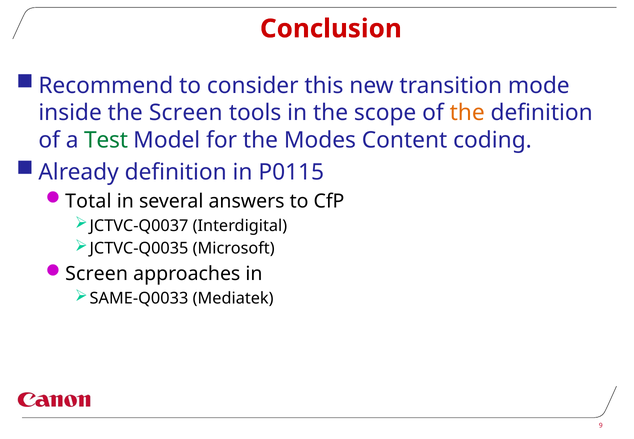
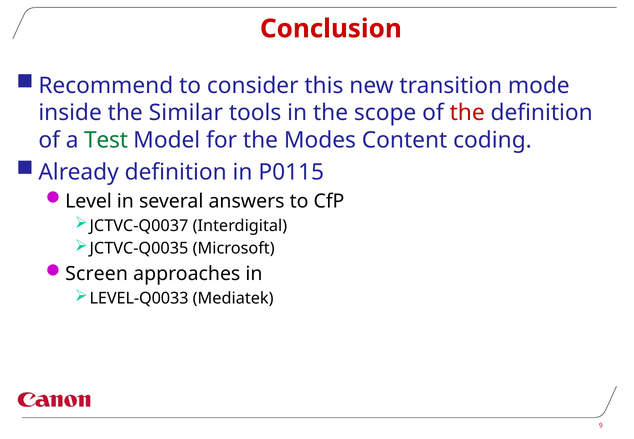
the Screen: Screen -> Similar
the at (467, 113) colour: orange -> red
Total: Total -> Level
SAME-Q0033: SAME-Q0033 -> LEVEL-Q0033
